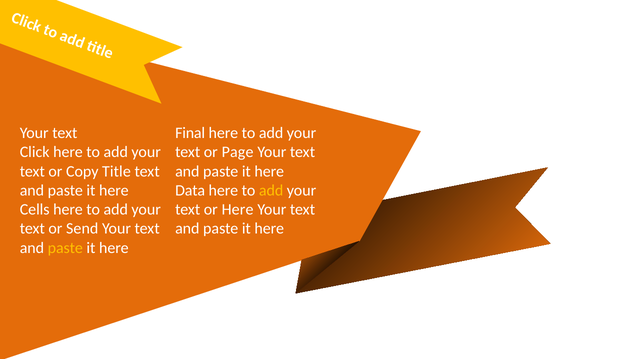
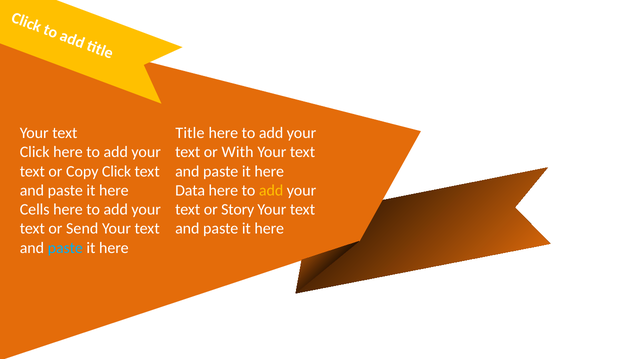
Final: Final -> Title
Page: Page -> With
Copy Title: Title -> Click
or Here: Here -> Story
paste at (65, 248) colour: yellow -> light blue
